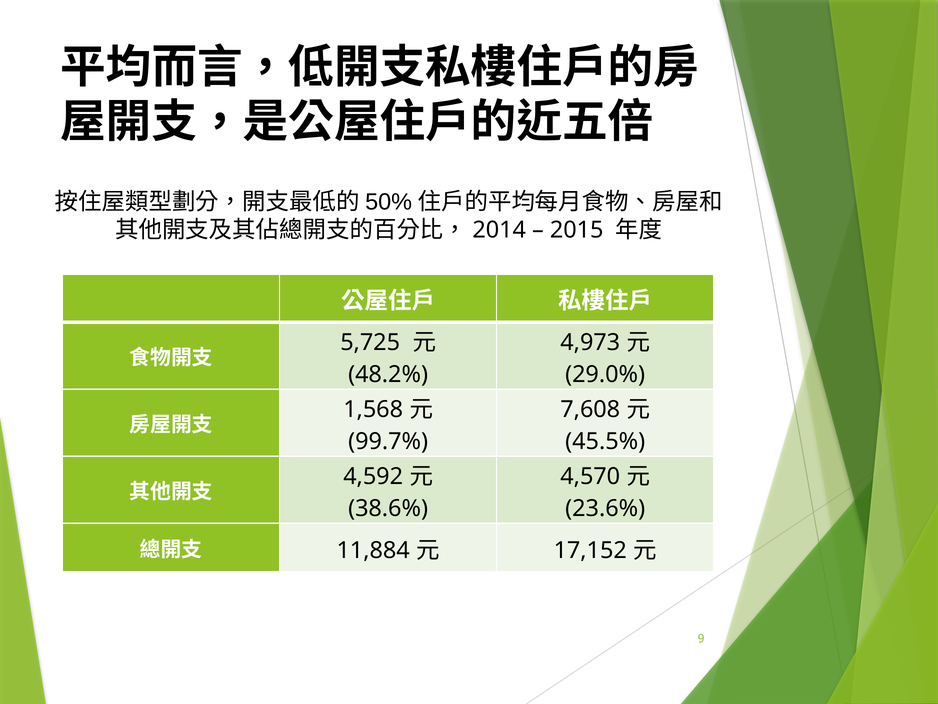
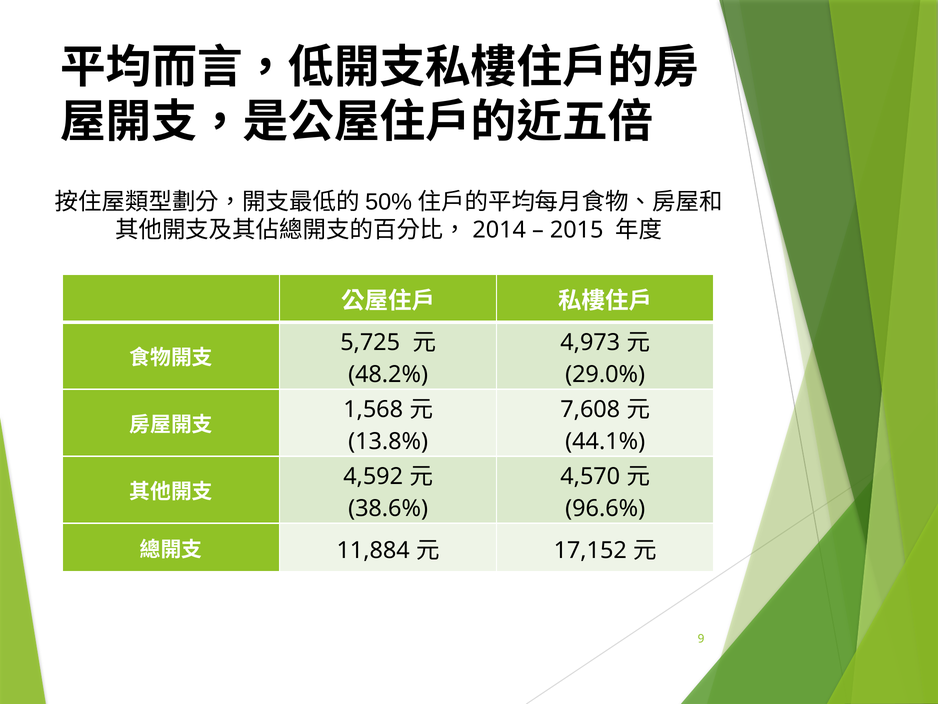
99.7%: 99.7% -> 13.8%
45.5%: 45.5% -> 44.1%
23.6%: 23.6% -> 96.6%
